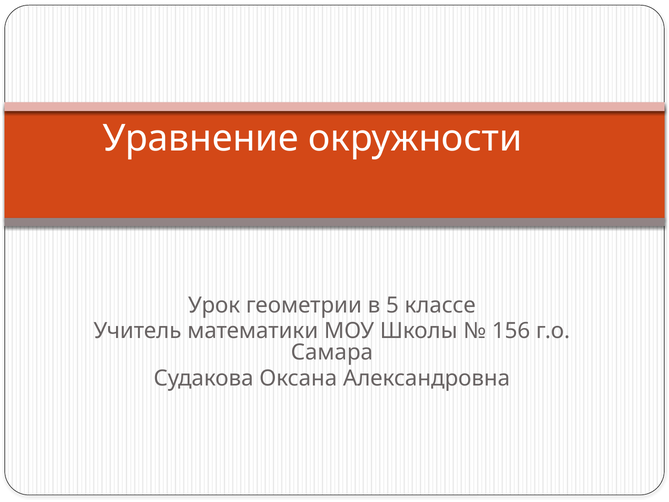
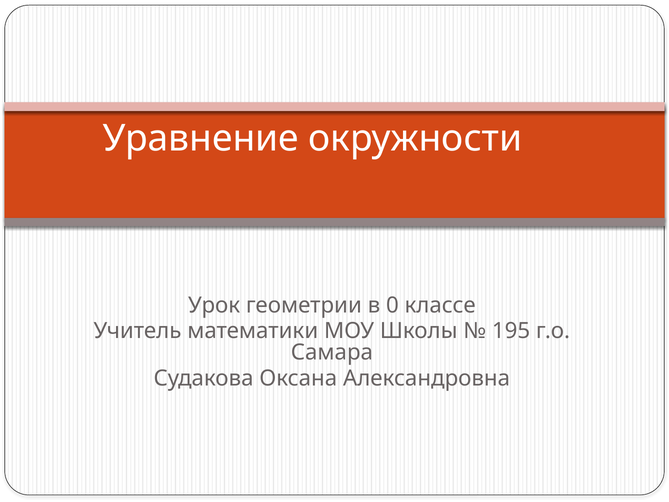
5: 5 -> 0
156: 156 -> 195
